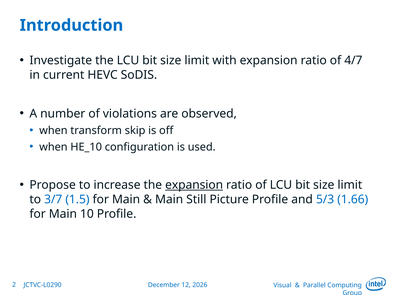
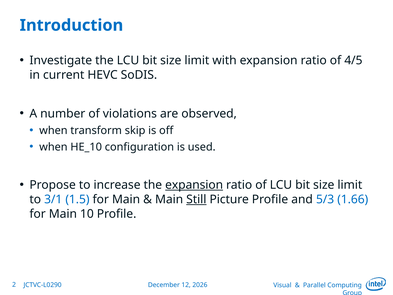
4/7: 4/7 -> 4/5
3/7: 3/7 -> 3/1
Still underline: none -> present
